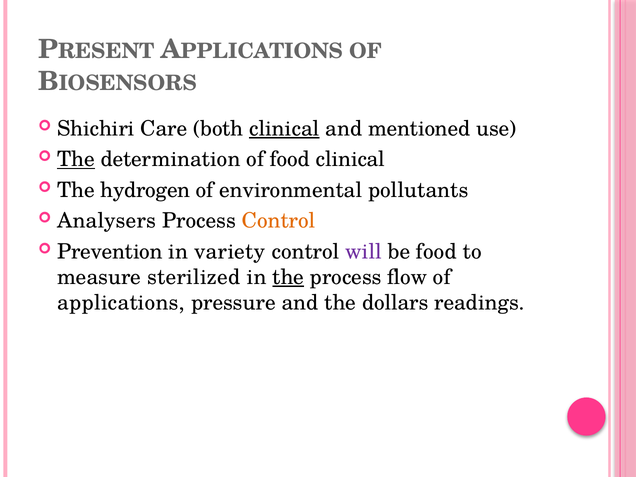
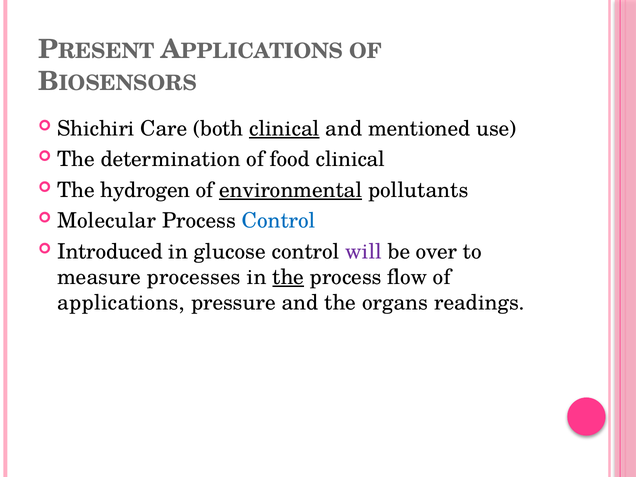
The at (76, 159) underline: present -> none
environmental underline: none -> present
Analysers: Analysers -> Molecular
Control at (279, 221) colour: orange -> blue
Prevention: Prevention -> Introduced
variety: variety -> glucose
be food: food -> over
sterilized: sterilized -> processes
dollars: dollars -> organs
